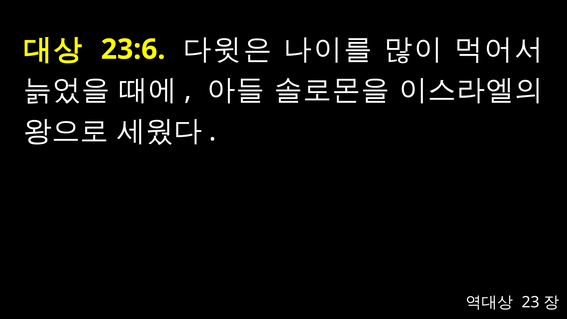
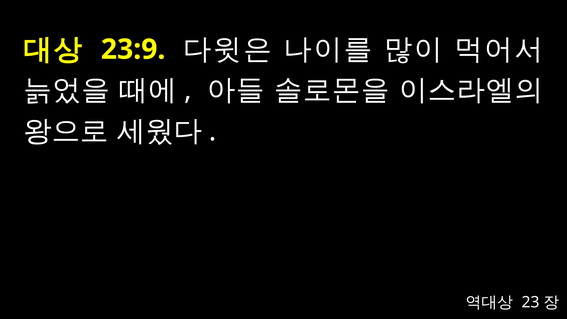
23:6: 23:6 -> 23:9
